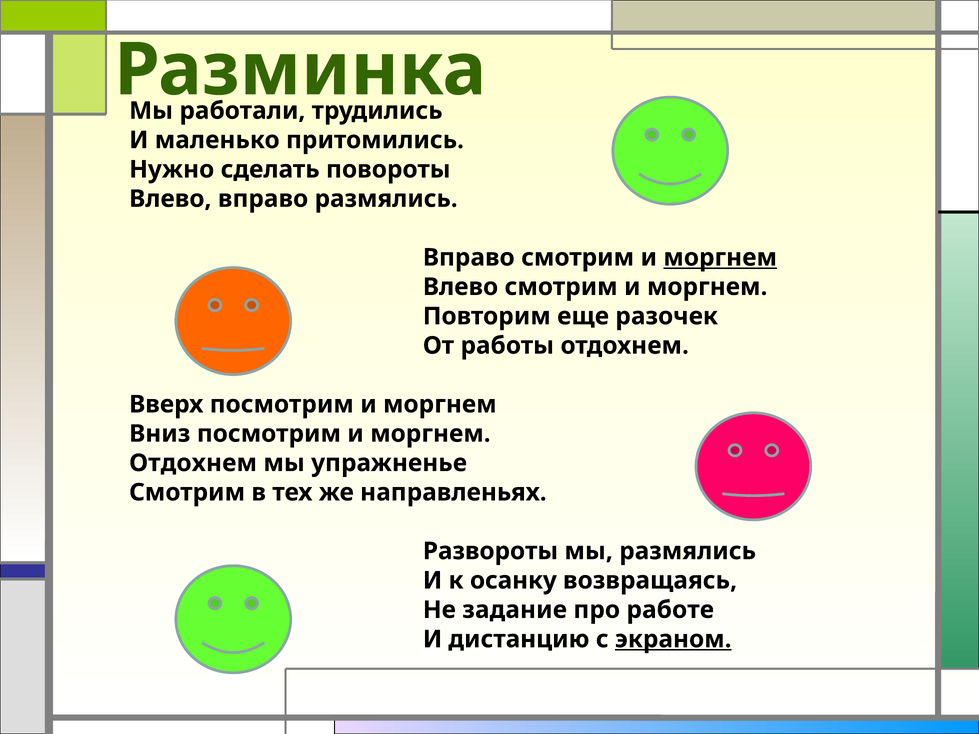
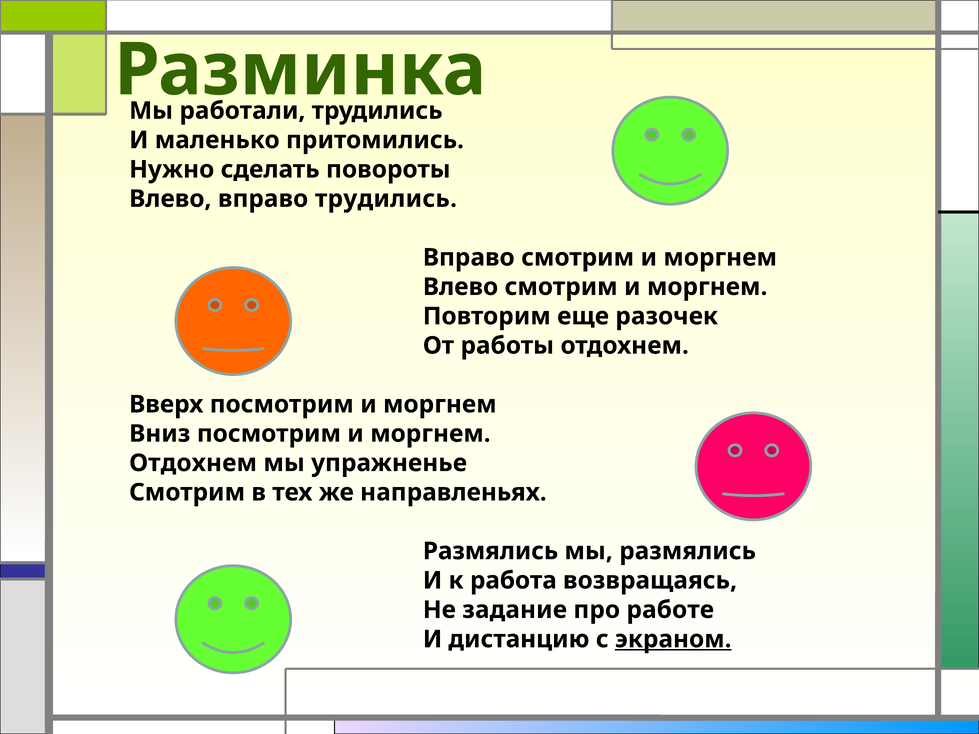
вправо размялись: размялись -> трудились
моргнем at (720, 258) underline: present -> none
Развороты at (491, 551): Развороты -> Размялись
осанку: осанку -> работа
